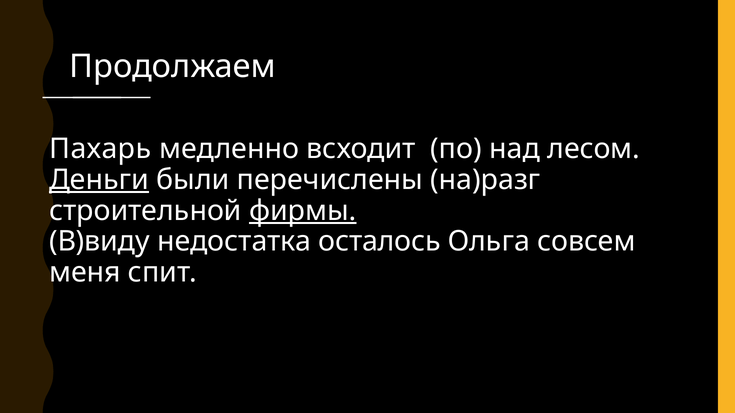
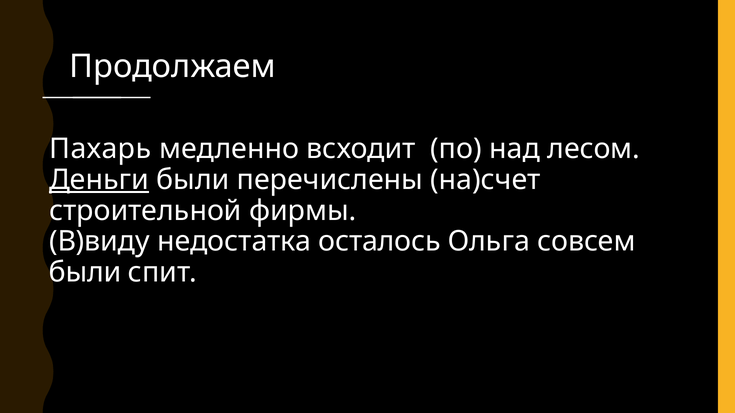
на)разг: на)разг -> на)счет
фирмы underline: present -> none
меня at (85, 273): меня -> были
